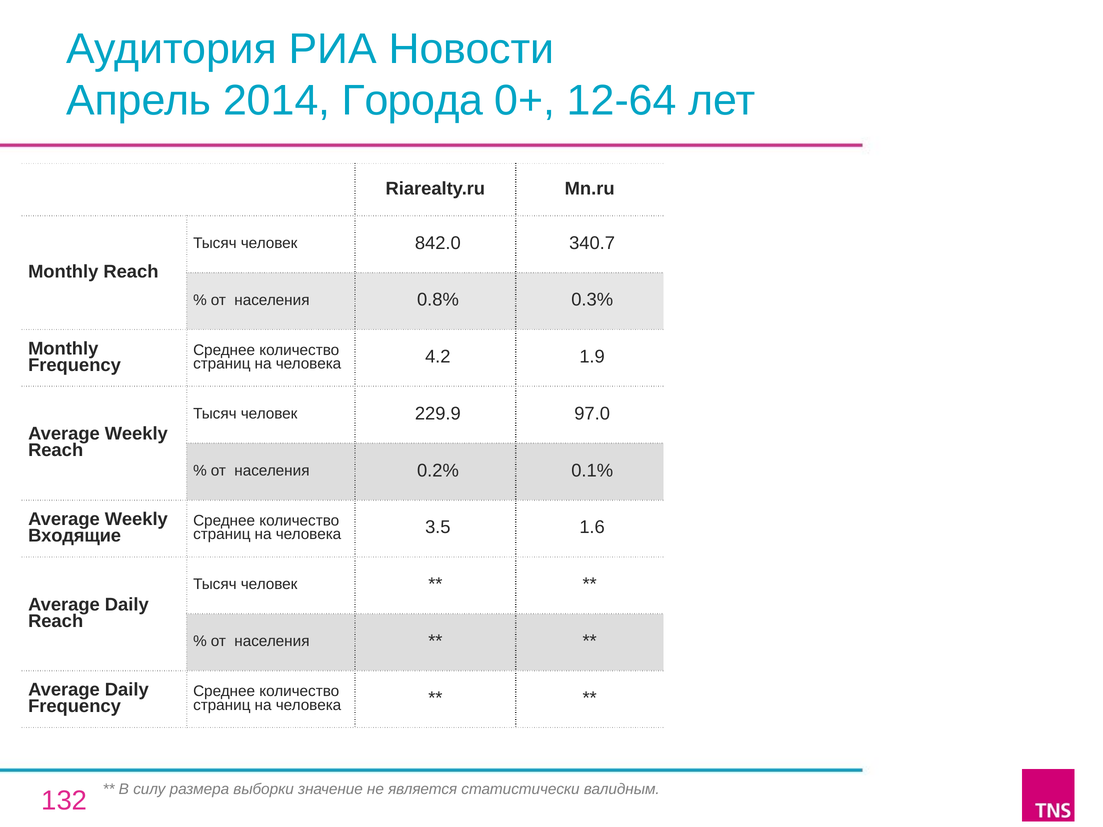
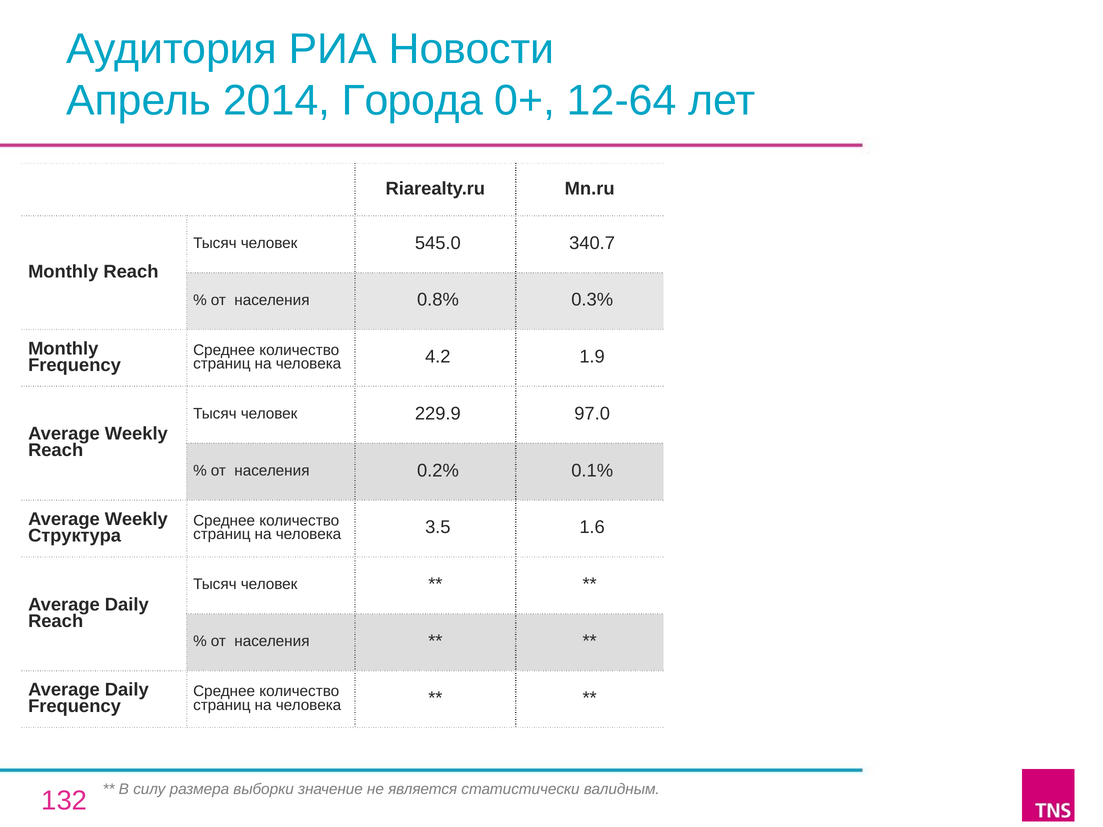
842.0: 842.0 -> 545.0
Входящие: Входящие -> Структура
